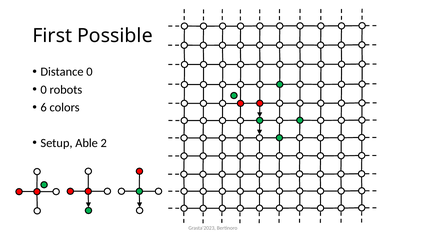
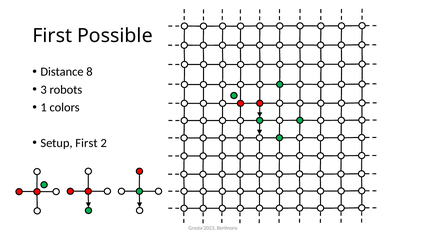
Distance 0: 0 -> 8
0 at (44, 90): 0 -> 3
6: 6 -> 1
Setup Able: Able -> First
